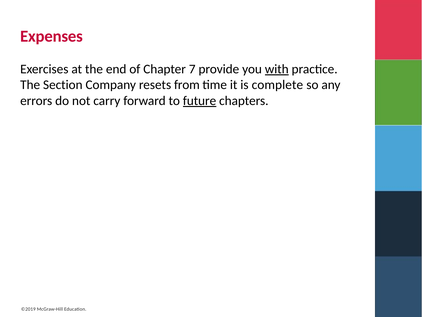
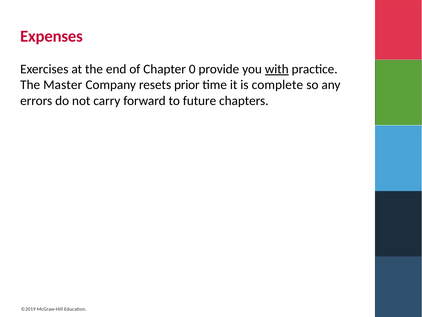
7: 7 -> 0
Section: Section -> Master
from: from -> prior
future underline: present -> none
